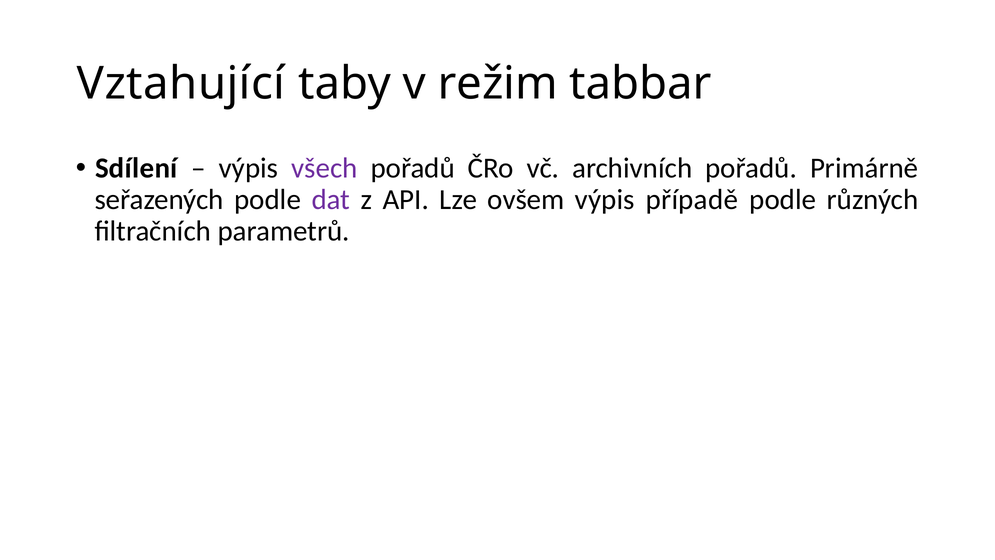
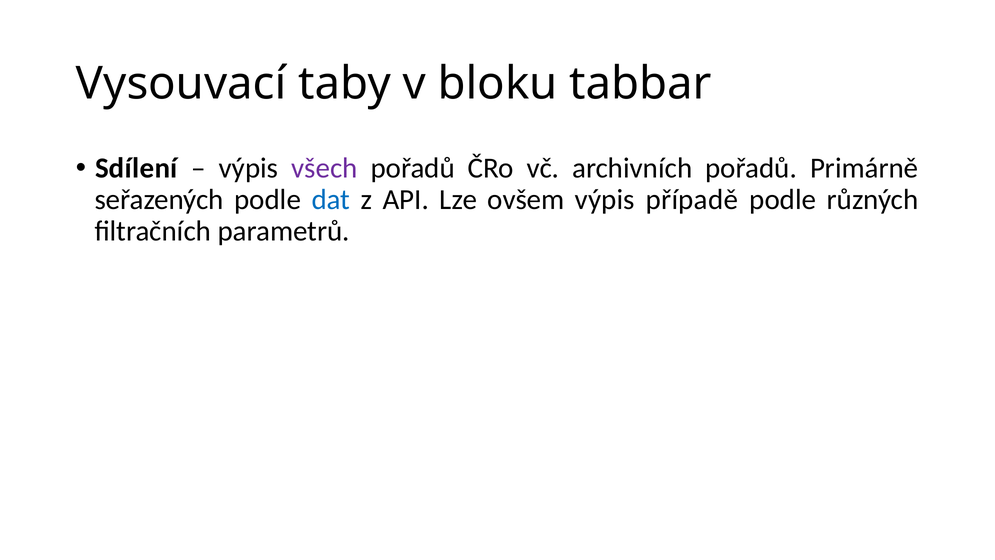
Vztahující: Vztahující -> Vysouvací
režim: režim -> bloku
dat colour: purple -> blue
